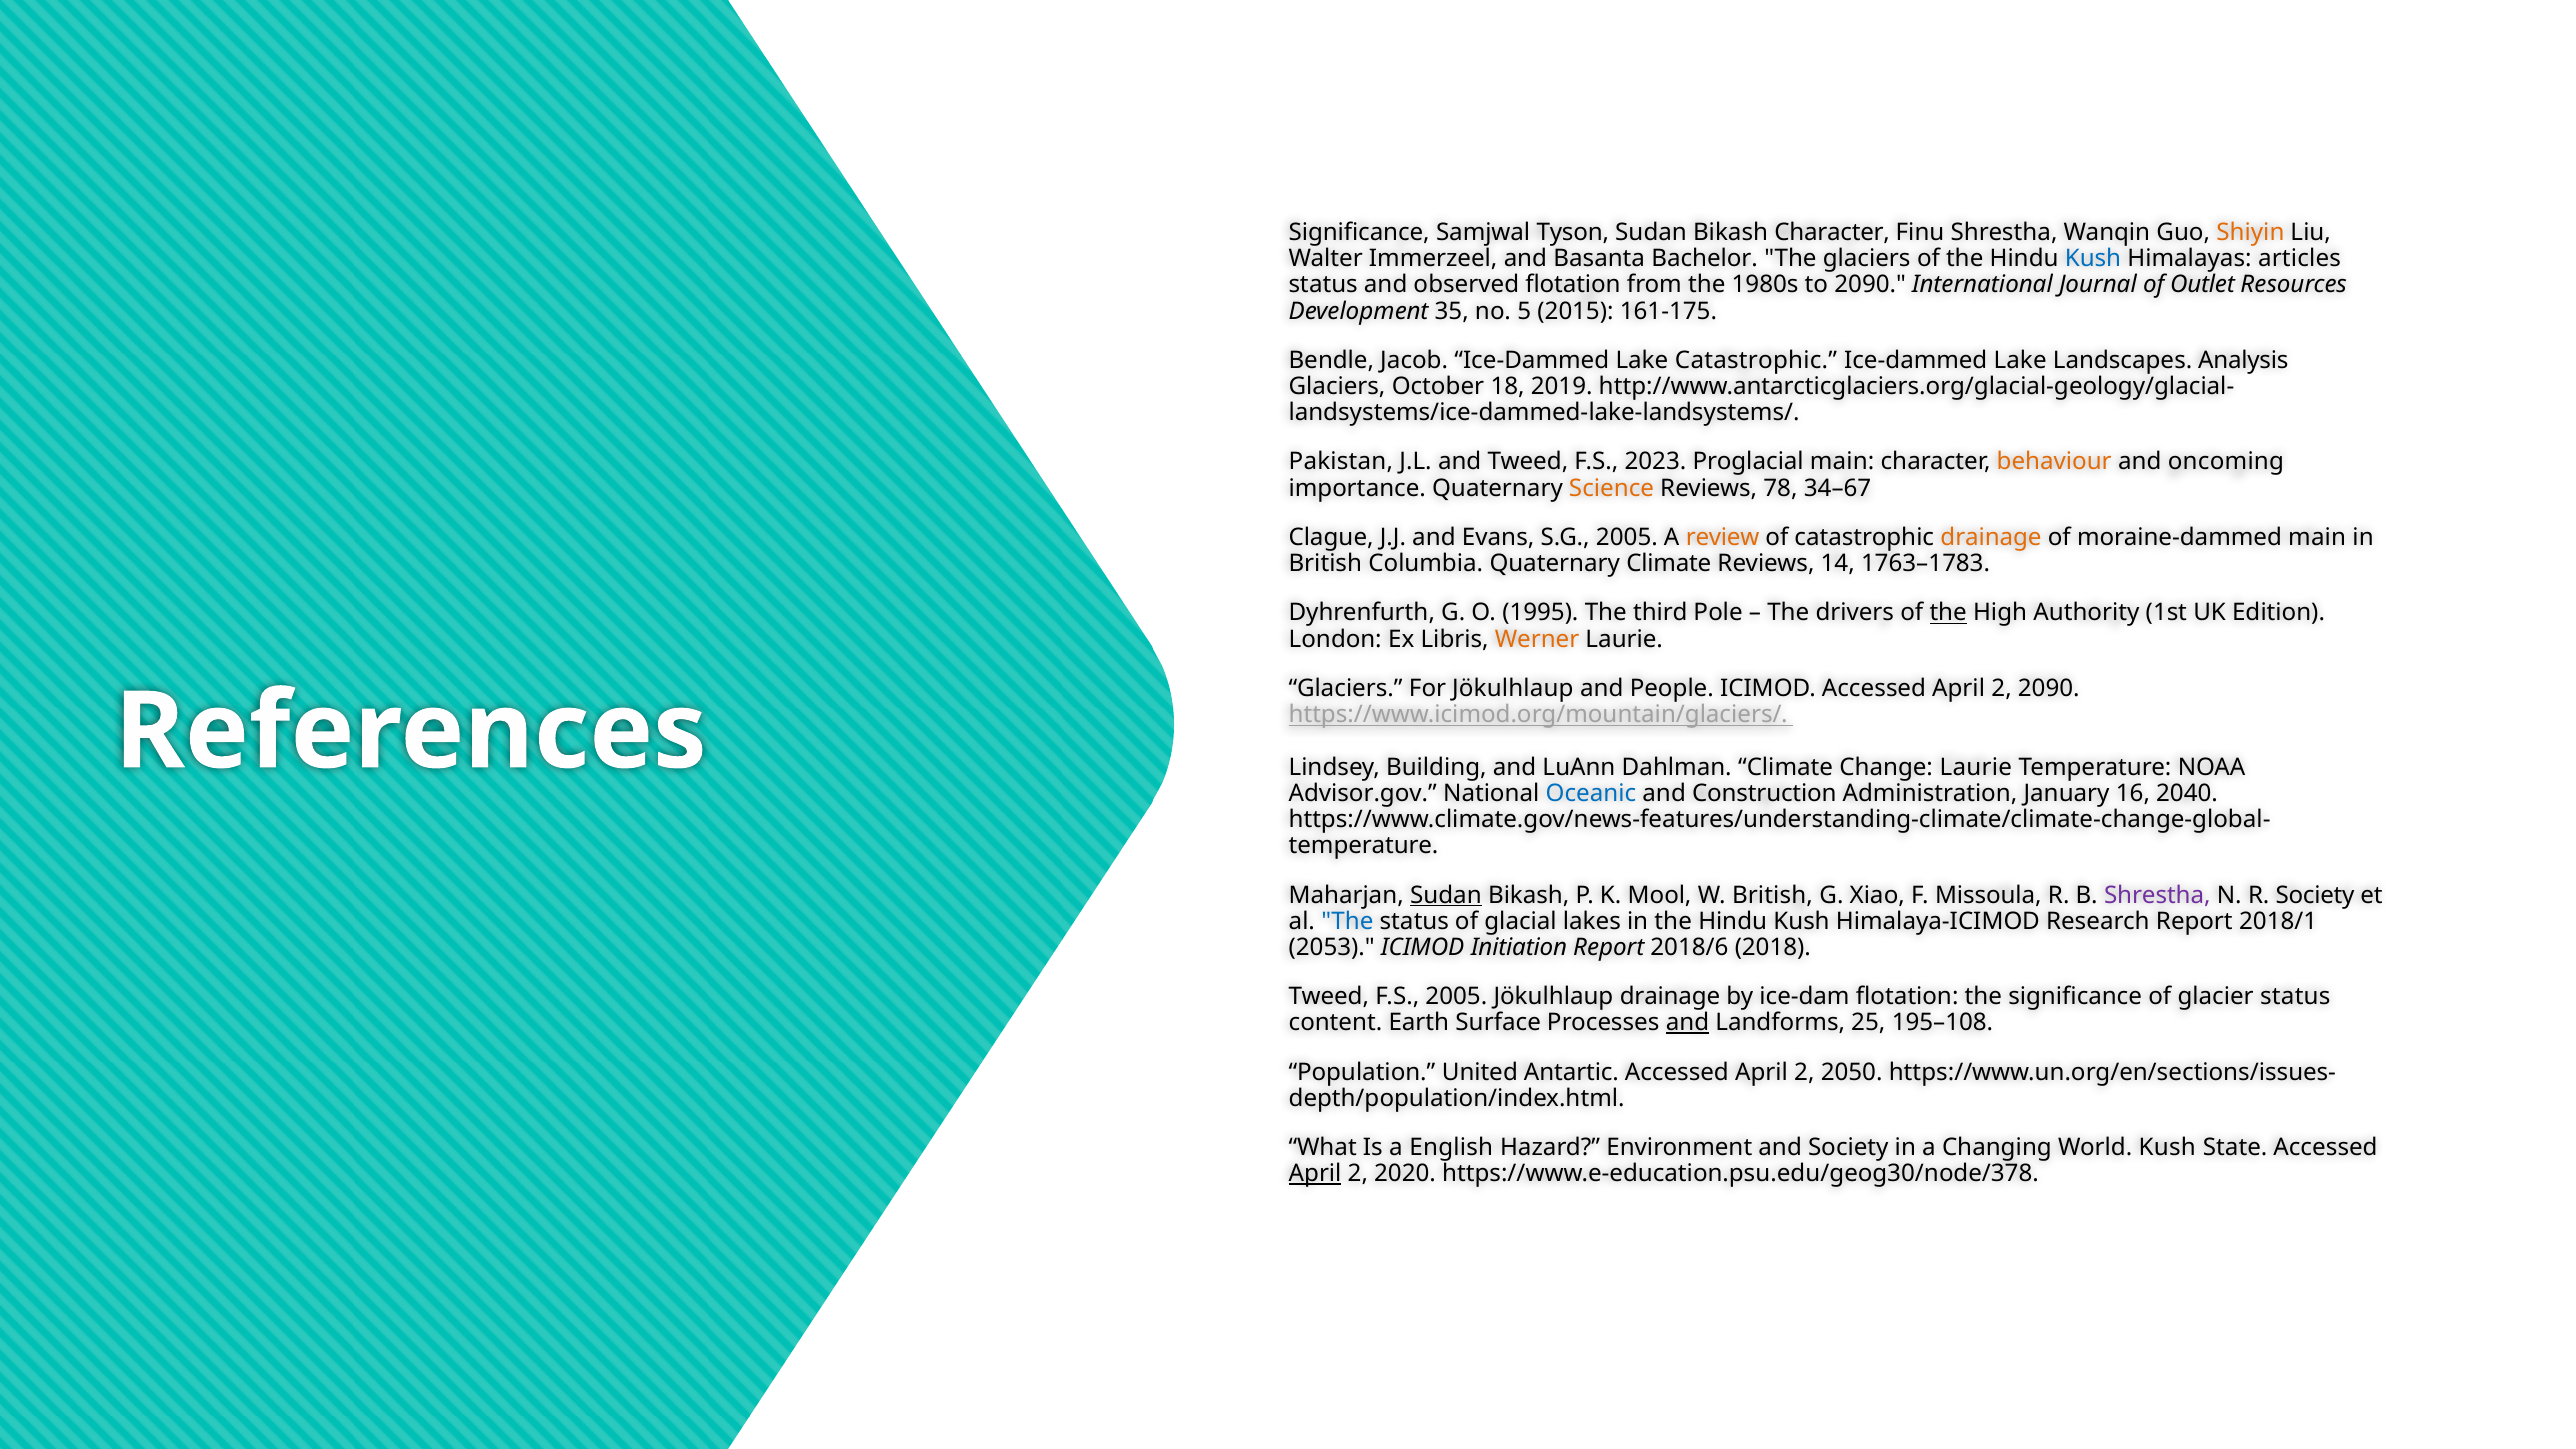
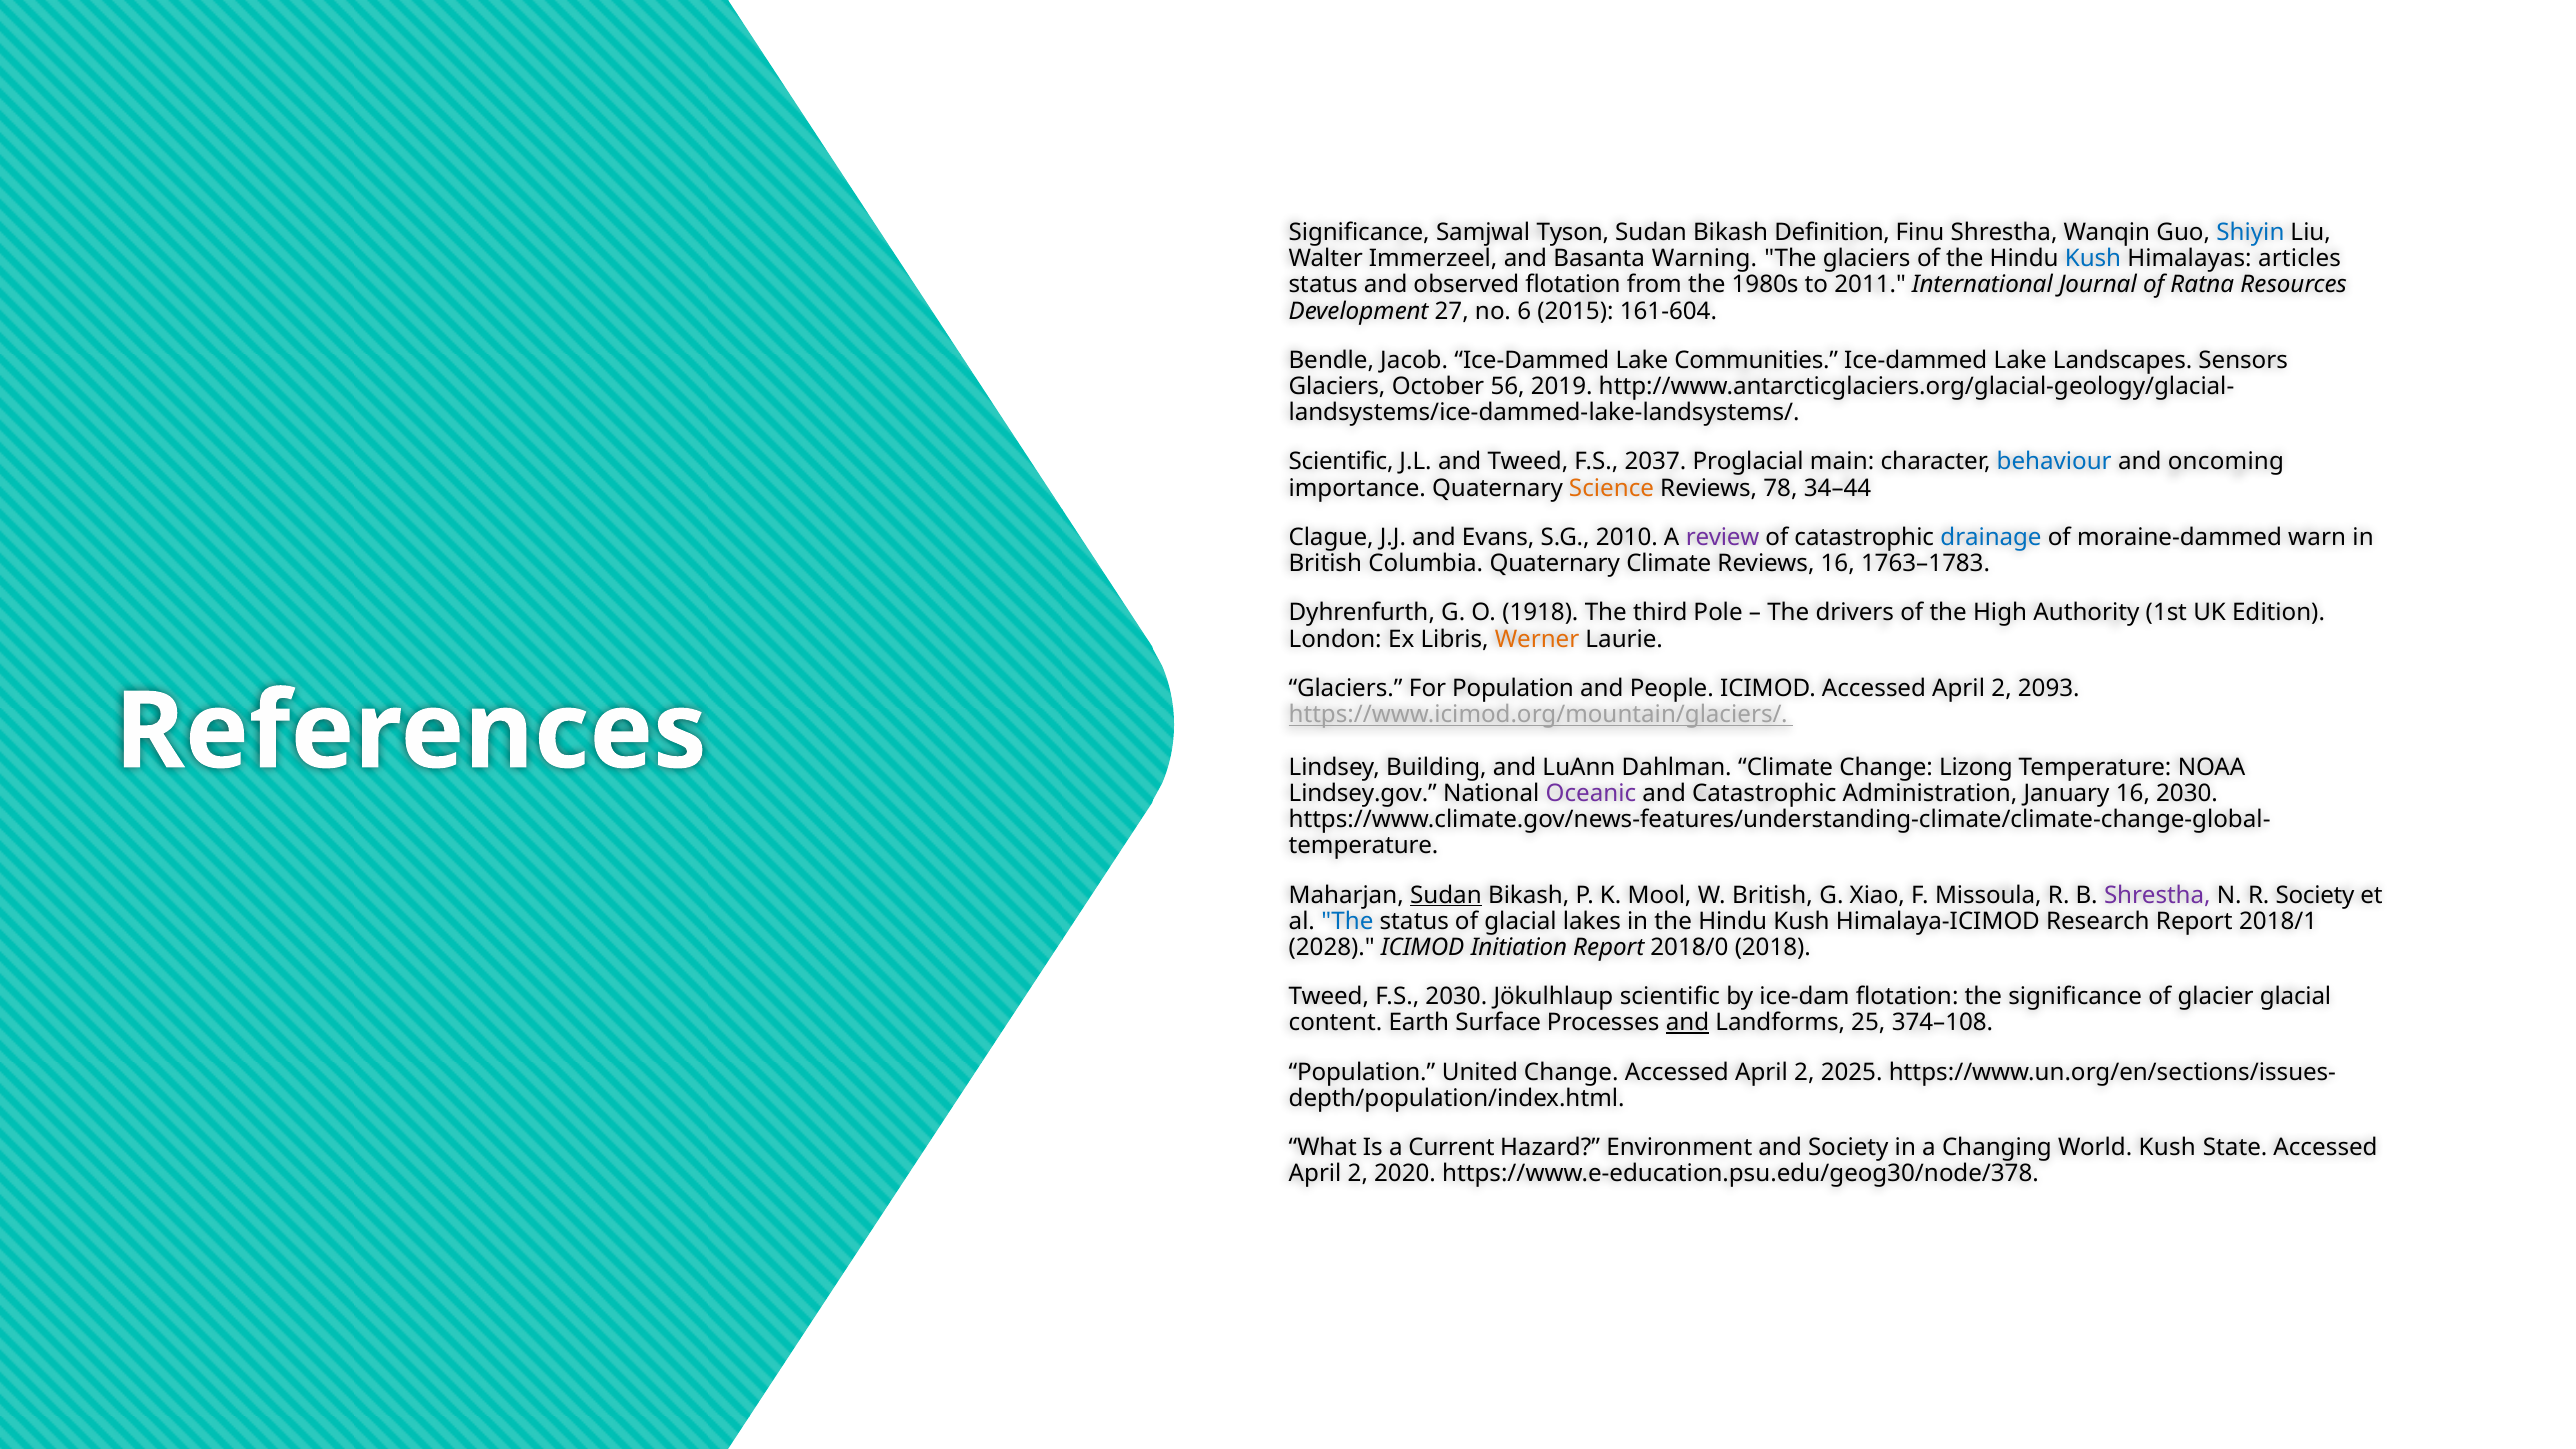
Bikash Character: Character -> Definition
Shiyin colour: orange -> blue
Bachelor: Bachelor -> Warning
to 2090: 2090 -> 2011
Outlet: Outlet -> Ratna
35: 35 -> 27
5: 5 -> 6
161-175: 161-175 -> 161-604
Lake Catastrophic: Catastrophic -> Communities
Analysis: Analysis -> Sensors
18: 18 -> 56
Pakistan at (1341, 462): Pakistan -> Scientific
2023: 2023 -> 2037
behaviour colour: orange -> blue
34–67: 34–67 -> 34–44
S.G 2005: 2005 -> 2010
review colour: orange -> purple
drainage at (1991, 537) colour: orange -> blue
moraine-dammed main: main -> warn
Reviews 14: 14 -> 16
1995: 1995 -> 1918
the at (1948, 613) underline: present -> none
For Jökulhlaup: Jökulhlaup -> Population
2 2090: 2090 -> 2093
Change Laurie: Laurie -> Lizong
Advisor.gov: Advisor.gov -> Lindsey.gov
Oceanic colour: blue -> purple
and Construction: Construction -> Catastrophic
16 2040: 2040 -> 2030
2053: 2053 -> 2028
2018/6: 2018/6 -> 2018/0
F.S 2005: 2005 -> 2030
Jökulhlaup drainage: drainage -> scientific
glacier status: status -> glacial
195–108: 195–108 -> 374–108
United Antartic: Antartic -> Change
2050: 2050 -> 2025
English: English -> Current
April at (1315, 1174) underline: present -> none
